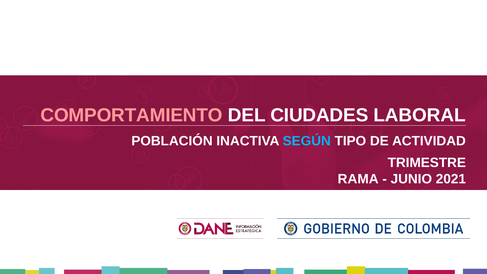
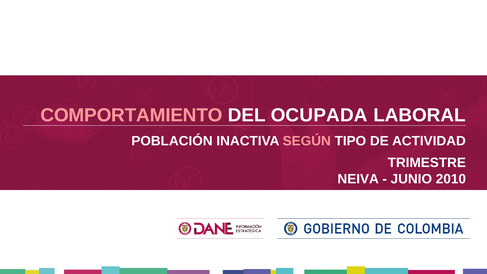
CIUDADES: CIUDADES -> OCUPADA
SEGÚN colour: light blue -> pink
RAMA: RAMA -> NEIVA
2021: 2021 -> 2010
